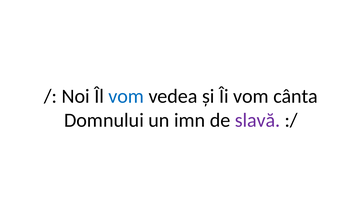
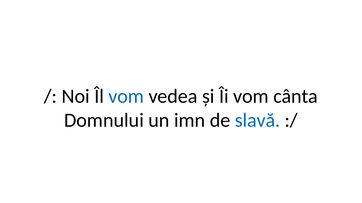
slavă colour: purple -> blue
